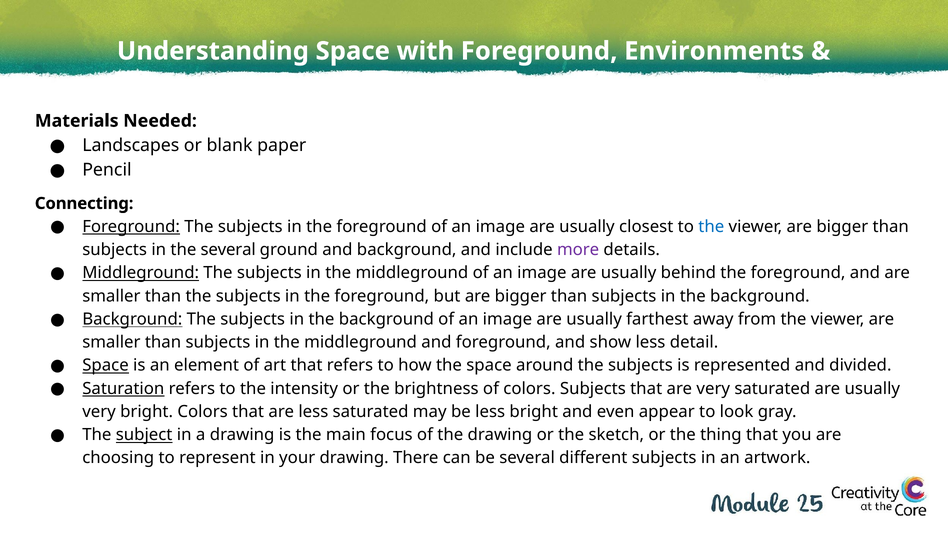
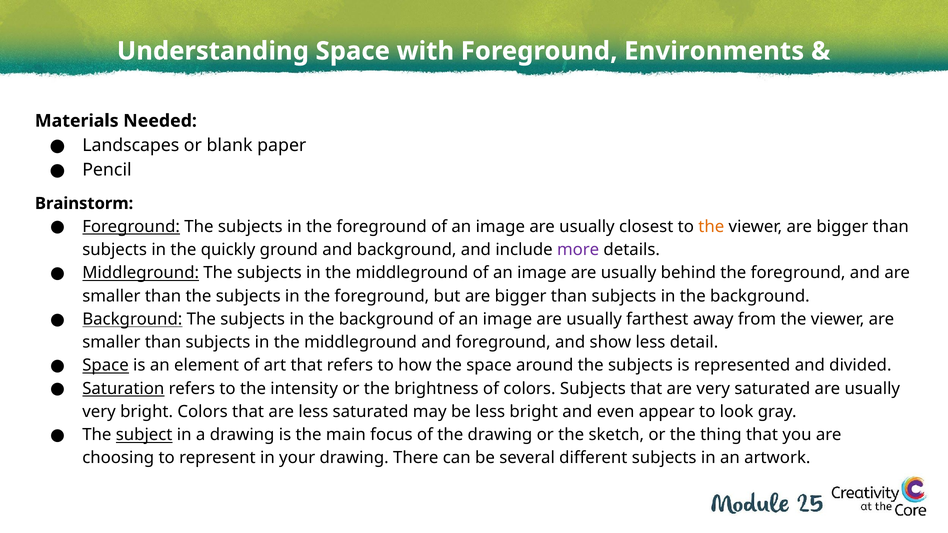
Connecting: Connecting -> Brainstorm
the at (711, 227) colour: blue -> orange
the several: several -> quickly
